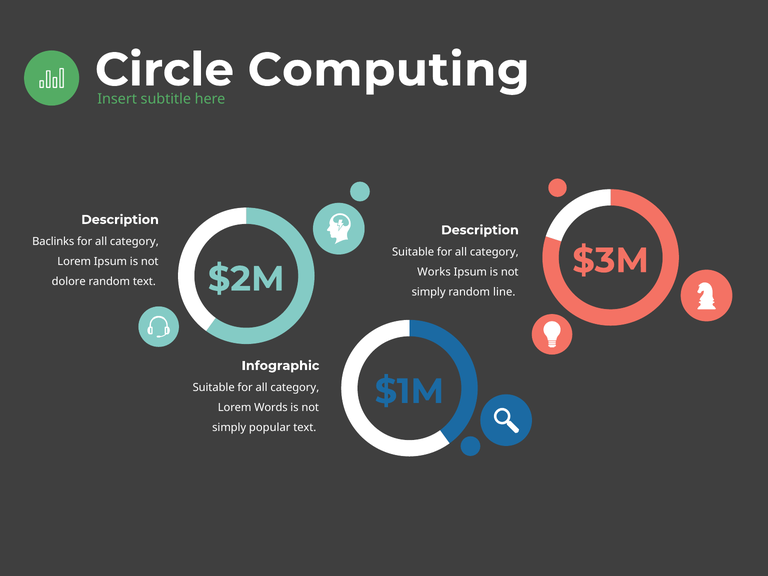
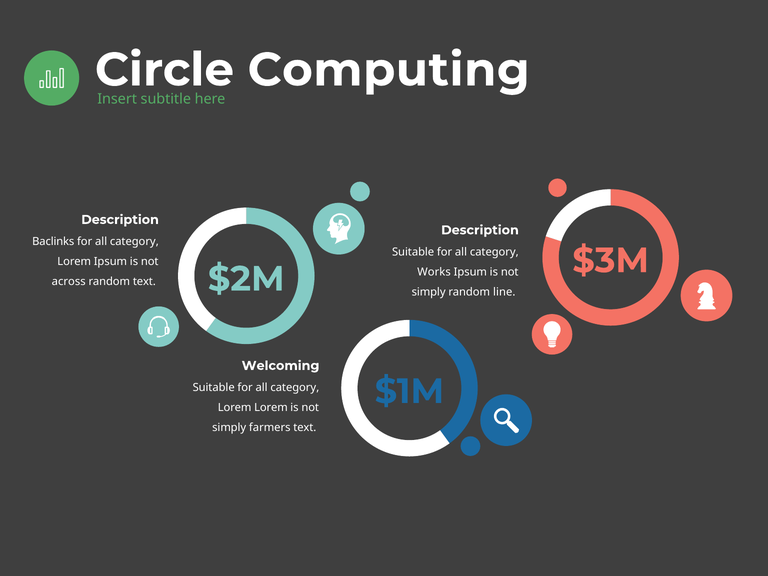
dolore: dolore -> across
Infographic: Infographic -> Welcoming
Lorem Words: Words -> Lorem
popular: popular -> farmers
